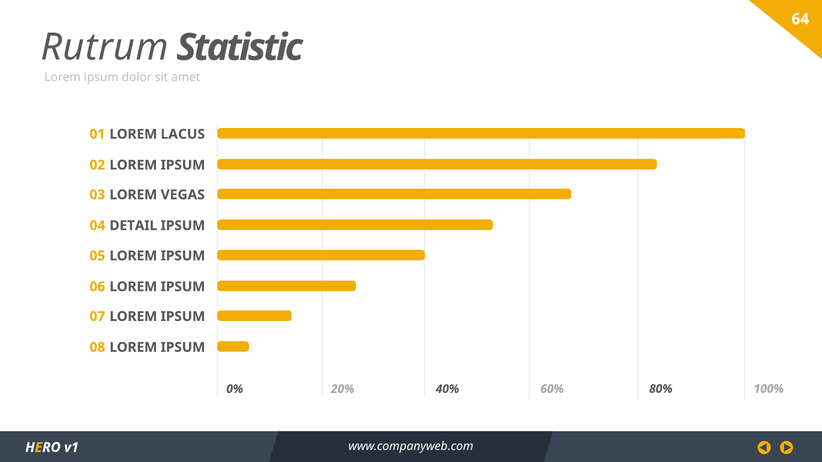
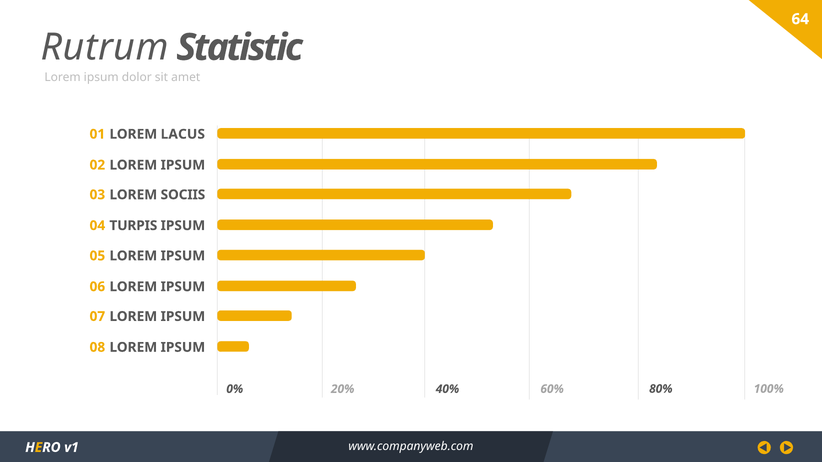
VEGAS: VEGAS -> SOCIIS
DETAIL: DETAIL -> TURPIS
